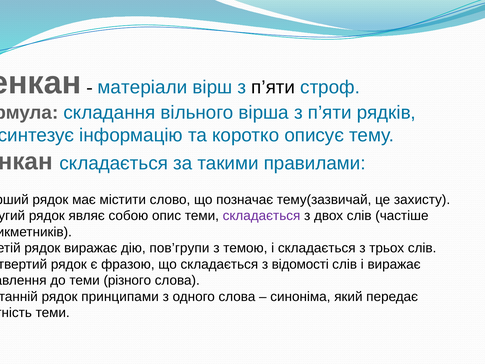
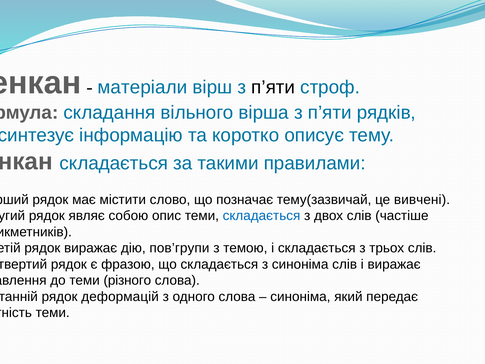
захисту: захисту -> вивчені
складається at (262, 216) colour: purple -> blue
з відомості: відомості -> синоніма
принципами: принципами -> деформацій
